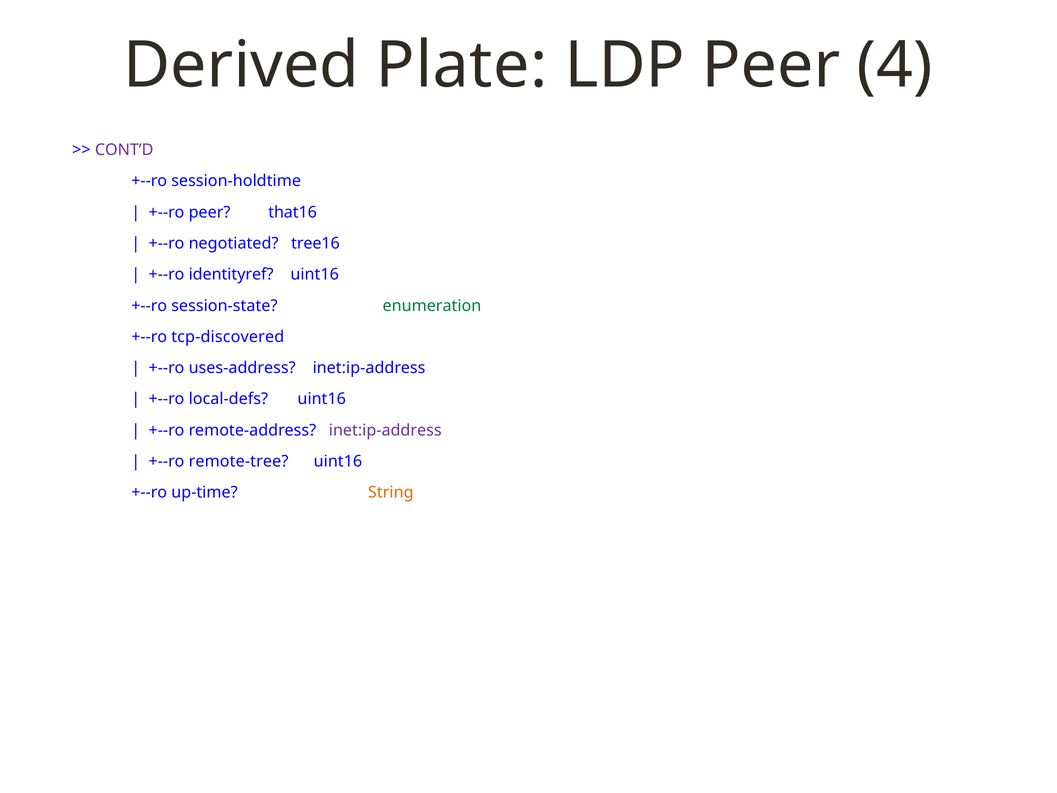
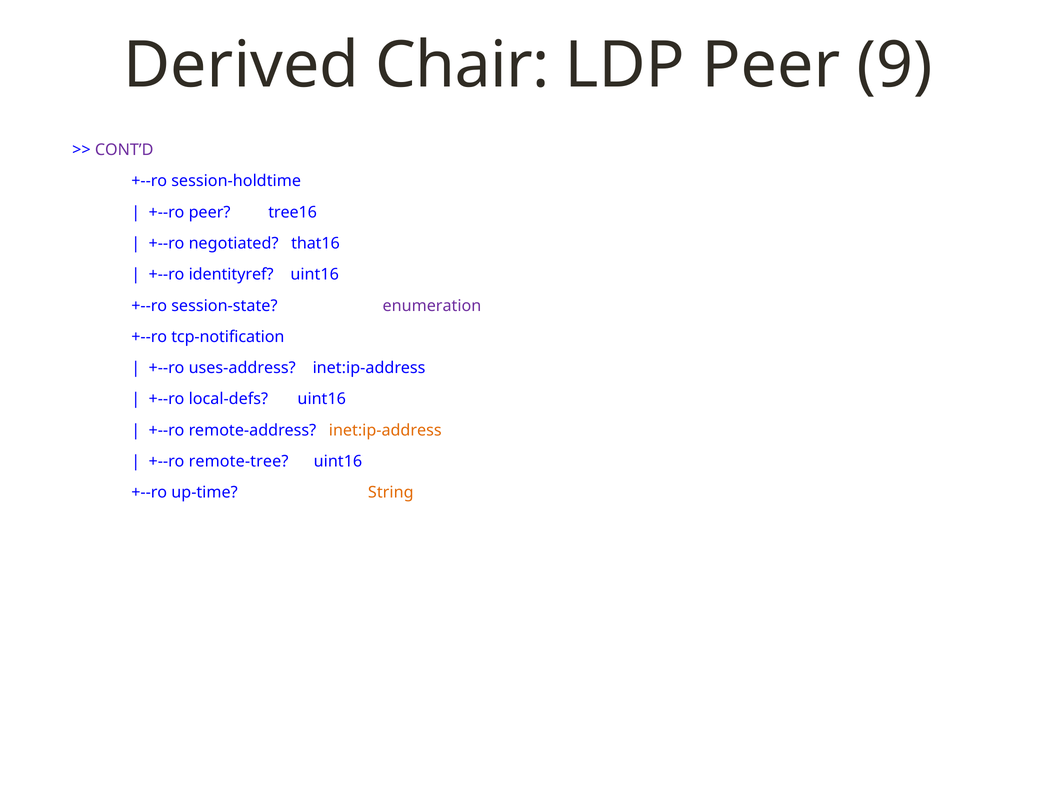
Plate: Plate -> Chair
4: 4 -> 9
that16: that16 -> tree16
tree16: tree16 -> that16
enumeration colour: green -> purple
tcp-discovered: tcp-discovered -> tcp-notification
inet:ip-address at (385, 430) colour: purple -> orange
